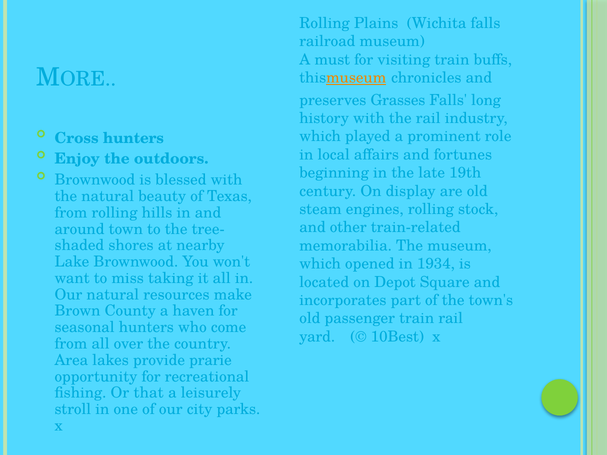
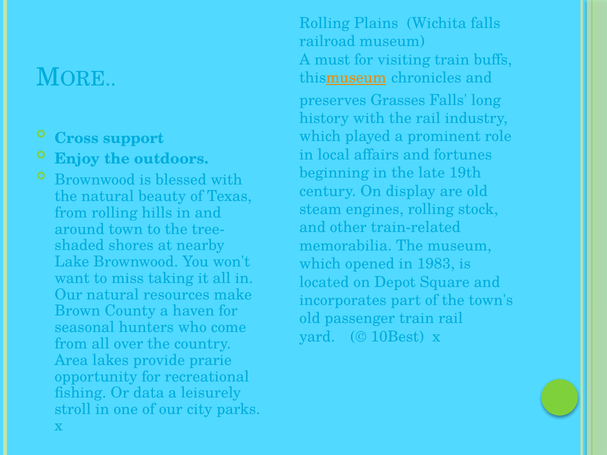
Cross hunters: hunters -> support
1934: 1934 -> 1983
that: that -> data
